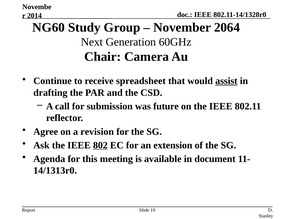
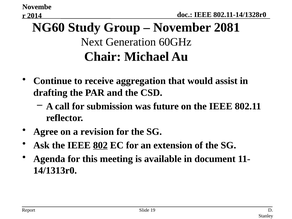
2064: 2064 -> 2081
Camera: Camera -> Michael
spreadsheet: spreadsheet -> aggregation
assist underline: present -> none
